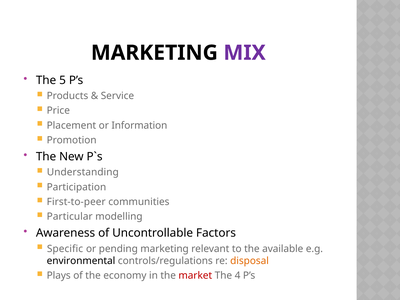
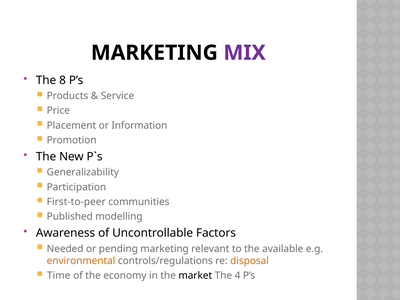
5: 5 -> 8
Understanding: Understanding -> Generalizability
Particular: Particular -> Published
Specific: Specific -> Needed
environmental colour: black -> orange
Plays: Plays -> Time
market colour: red -> black
